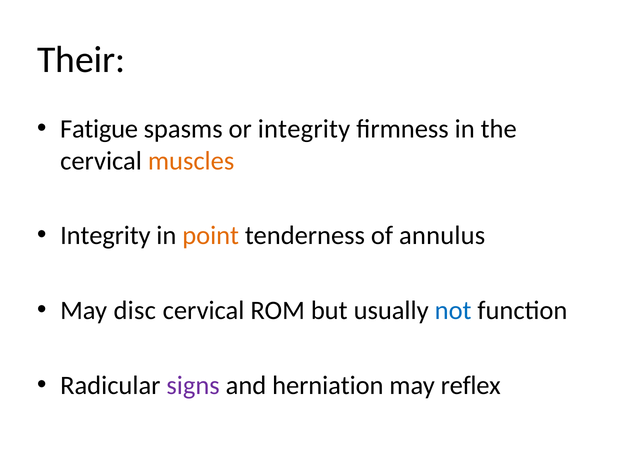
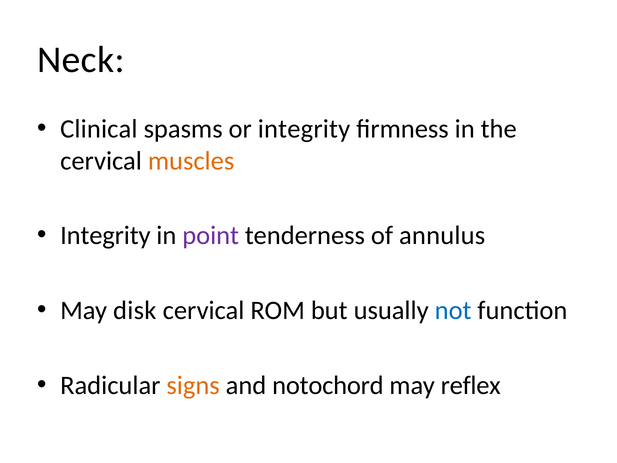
Their: Their -> Neck
Fatigue: Fatigue -> Clinical
point colour: orange -> purple
disc: disc -> disk
signs colour: purple -> orange
herniation: herniation -> notochord
